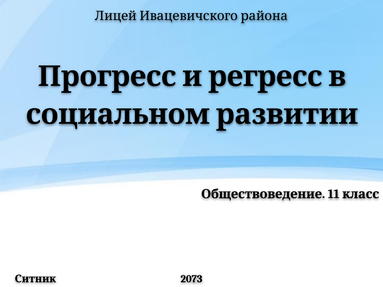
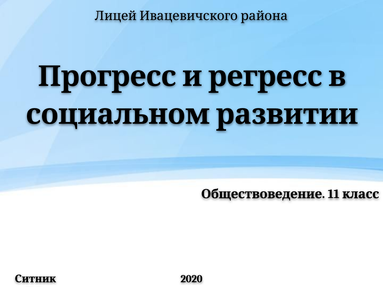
2073: 2073 -> 2020
